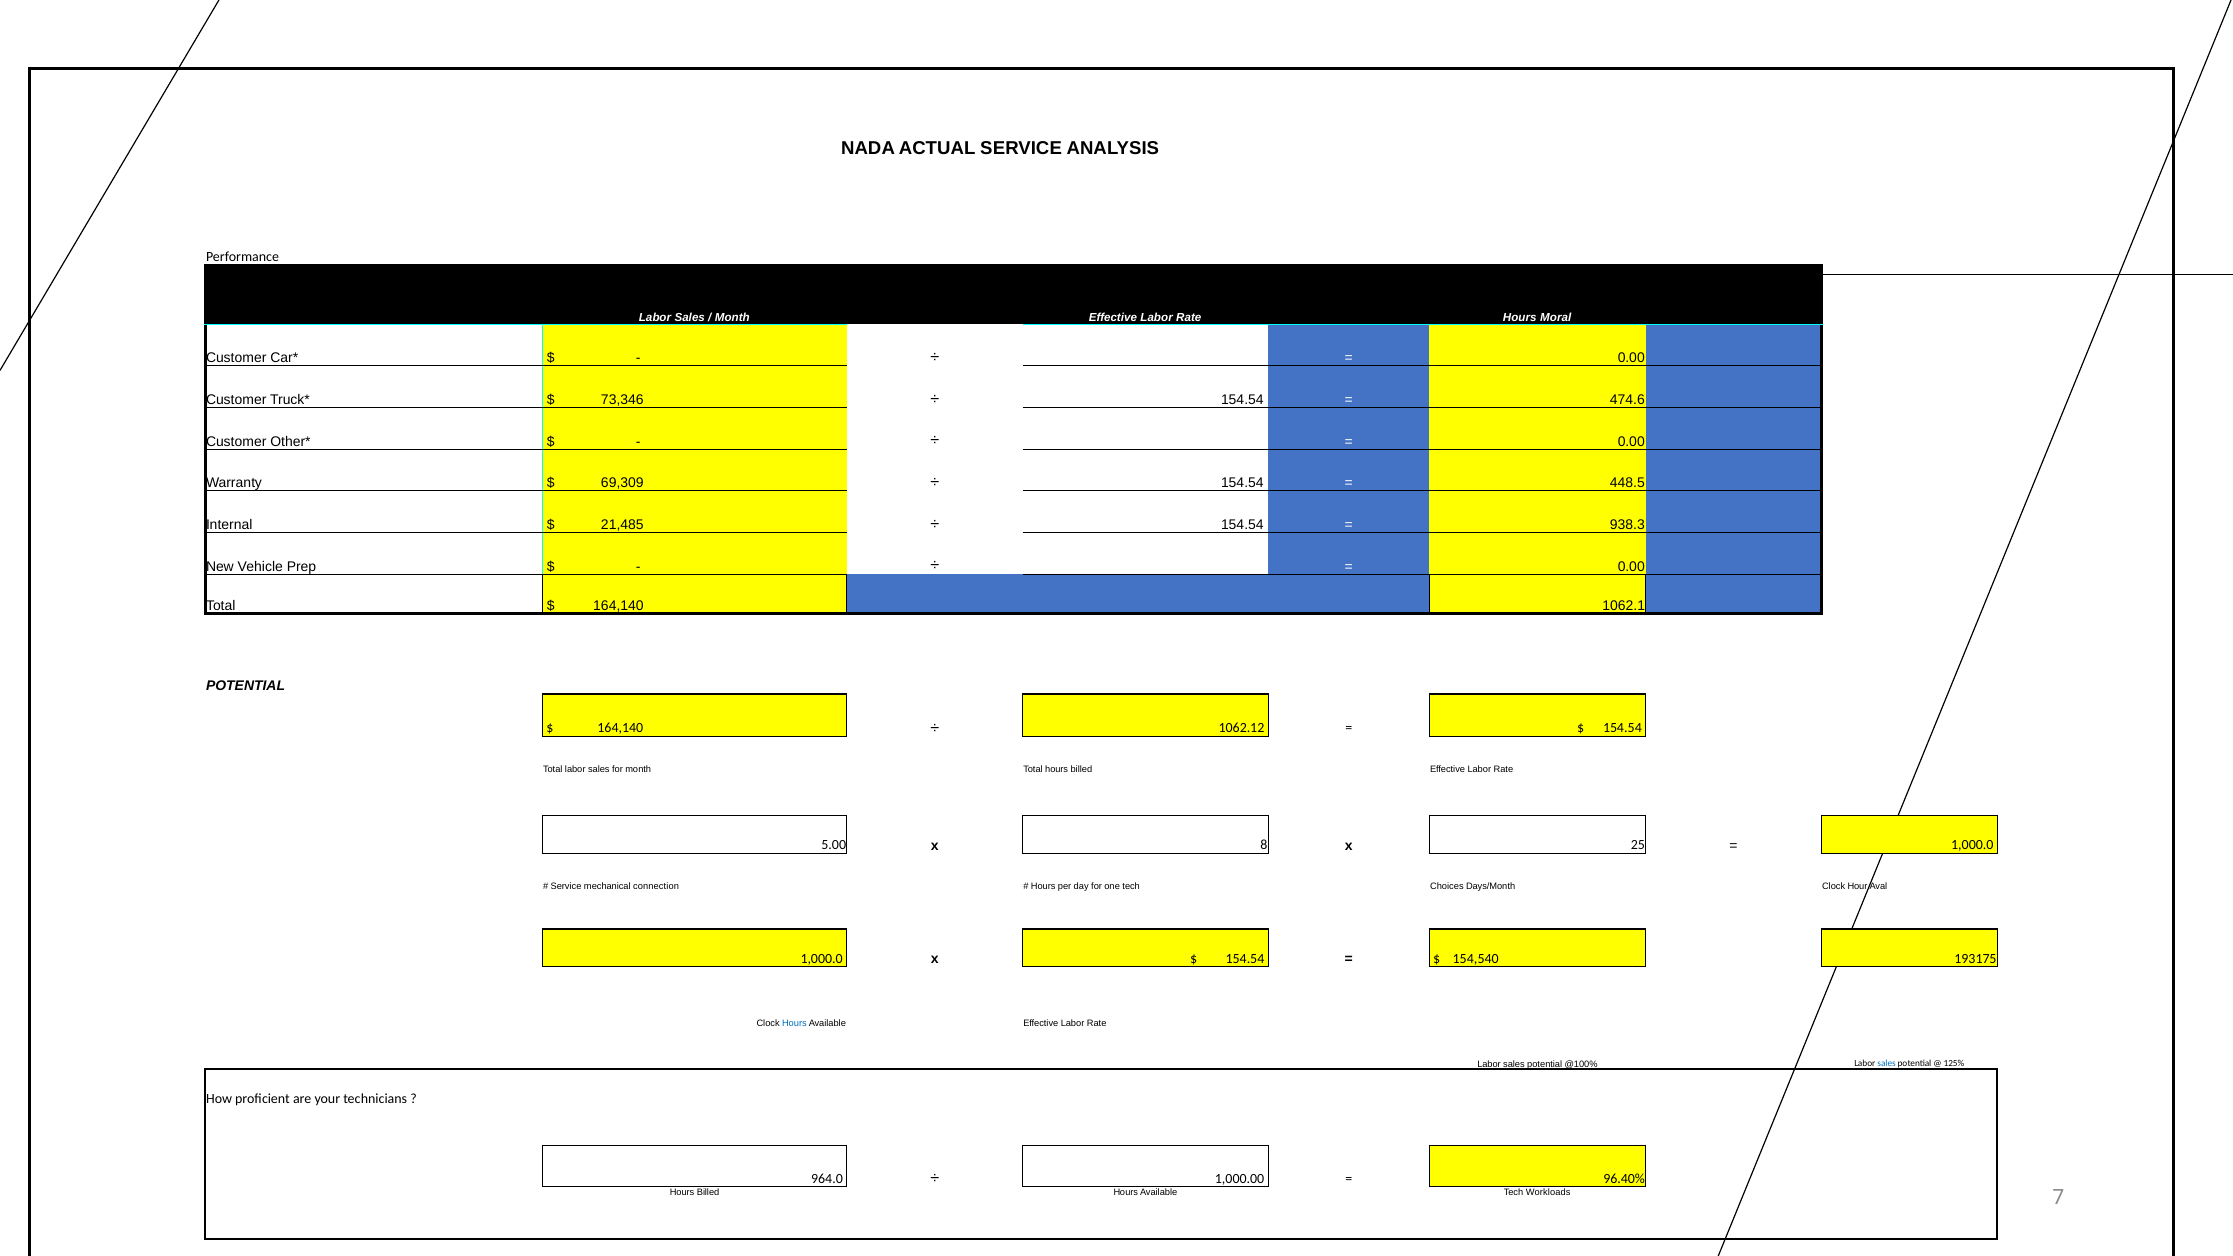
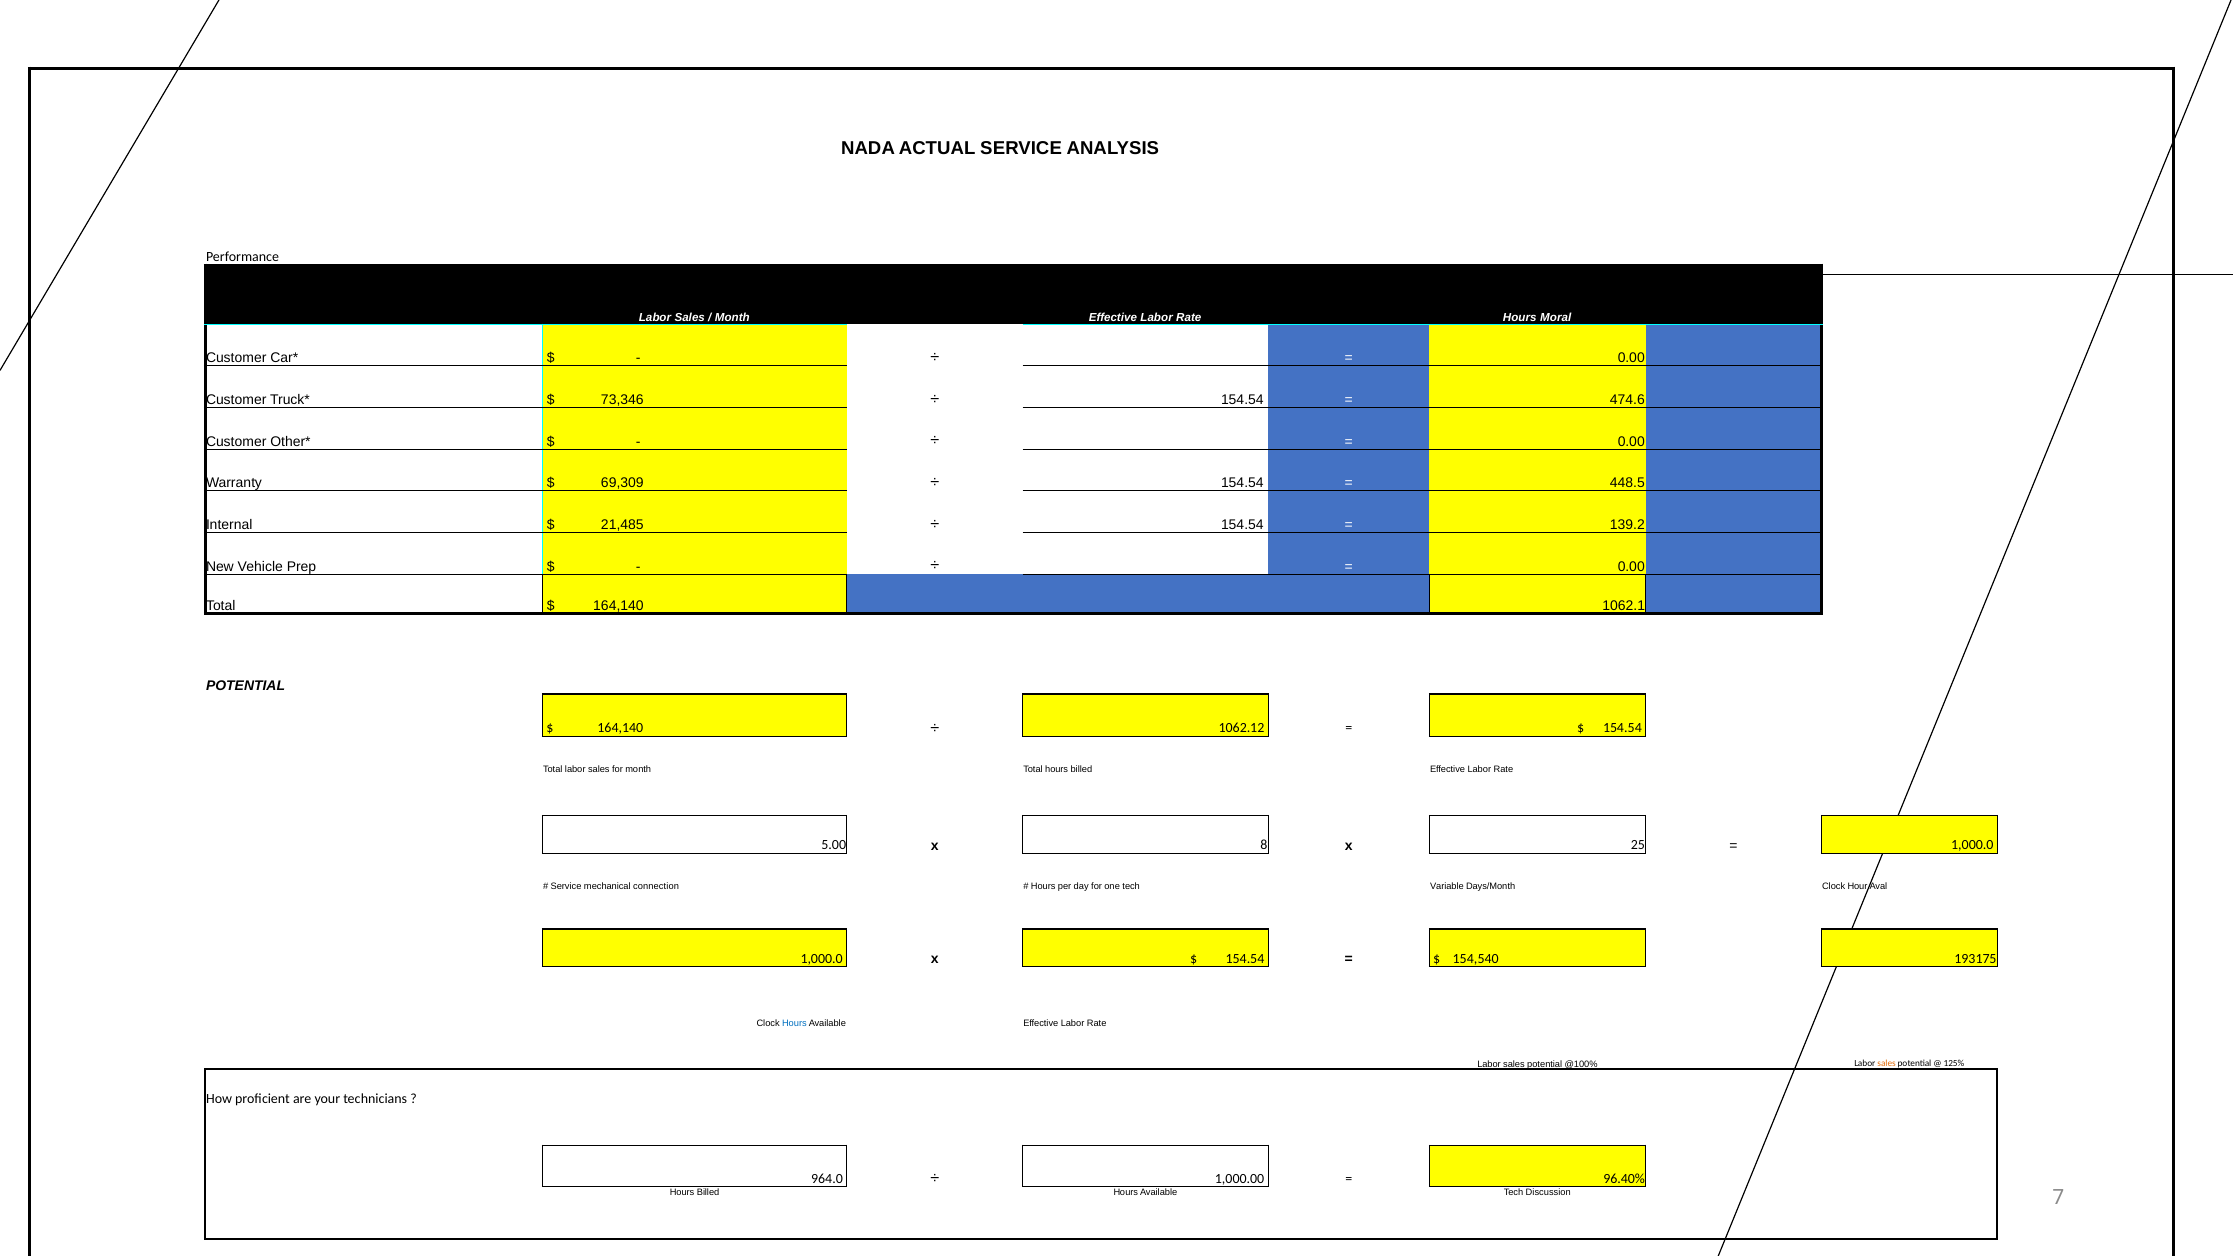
938.3: 938.3 -> 139.2
Choices: Choices -> Variable
sales at (1887, 1064) colour: blue -> orange
Workloads: Workloads -> Discussion
